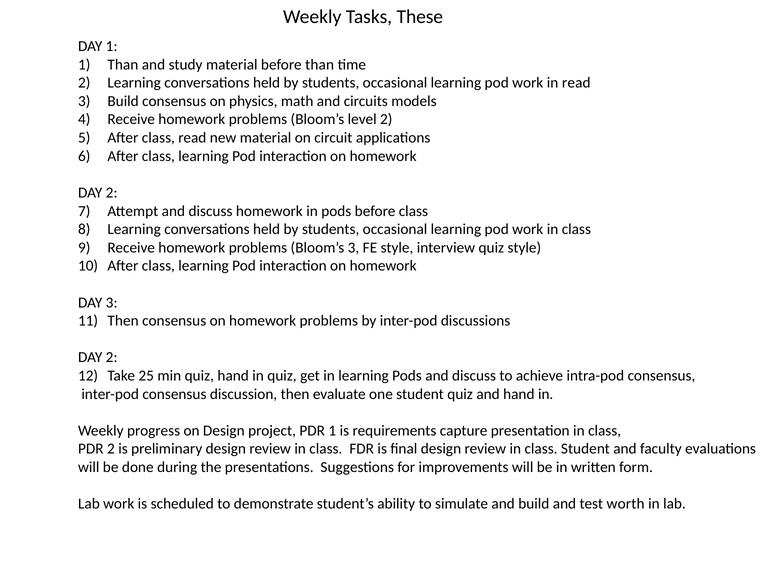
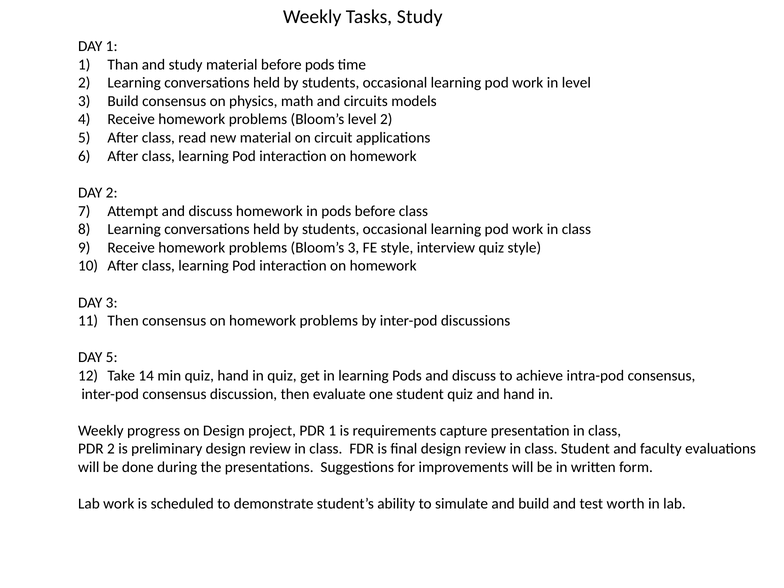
Tasks These: These -> Study
before than: than -> pods
in read: read -> level
2 at (112, 357): 2 -> 5
25: 25 -> 14
